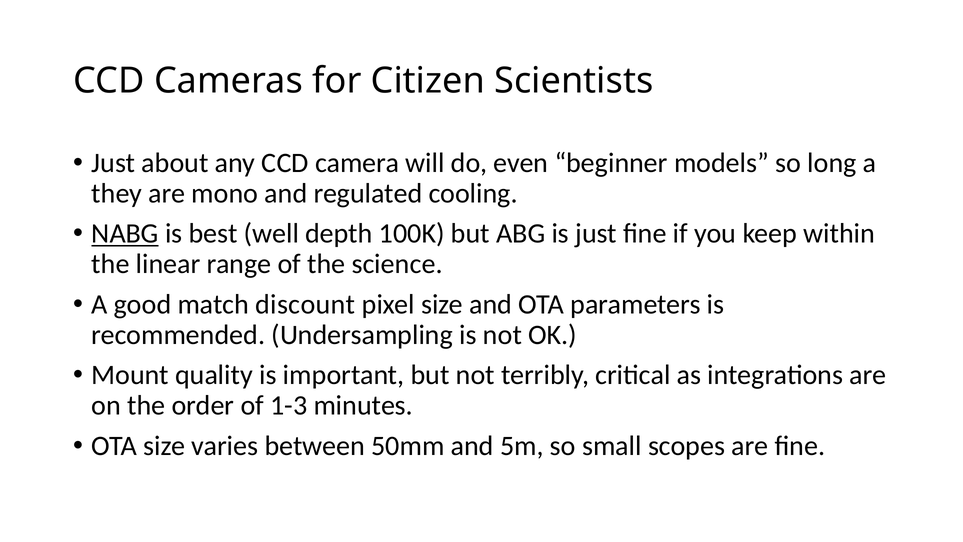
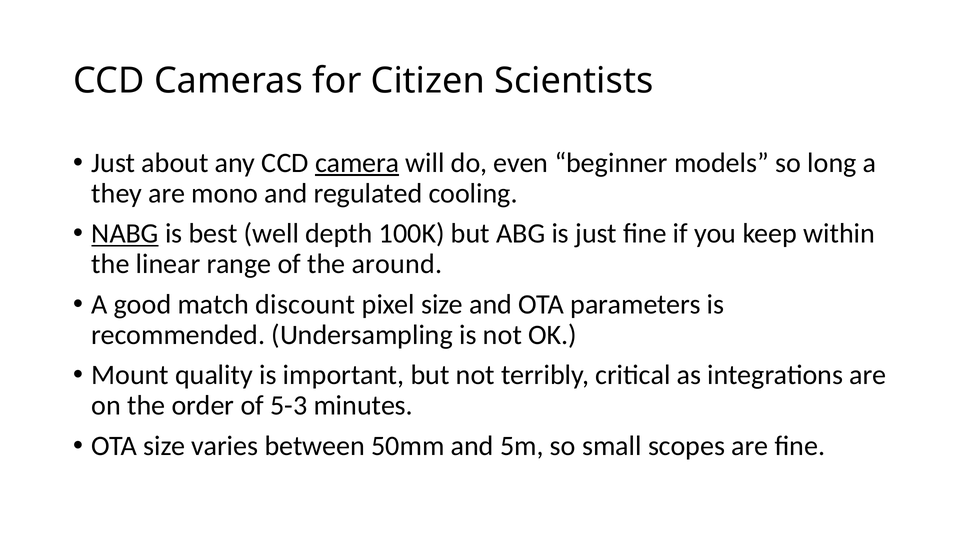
camera underline: none -> present
science: science -> around
1-3: 1-3 -> 5-3
